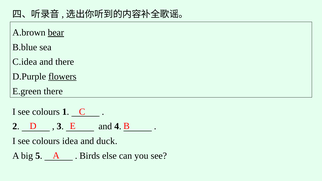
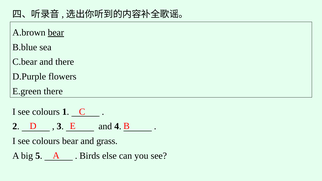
C.idea: C.idea -> C.bear
flowers underline: present -> none
colours idea: idea -> bear
duck: duck -> grass
